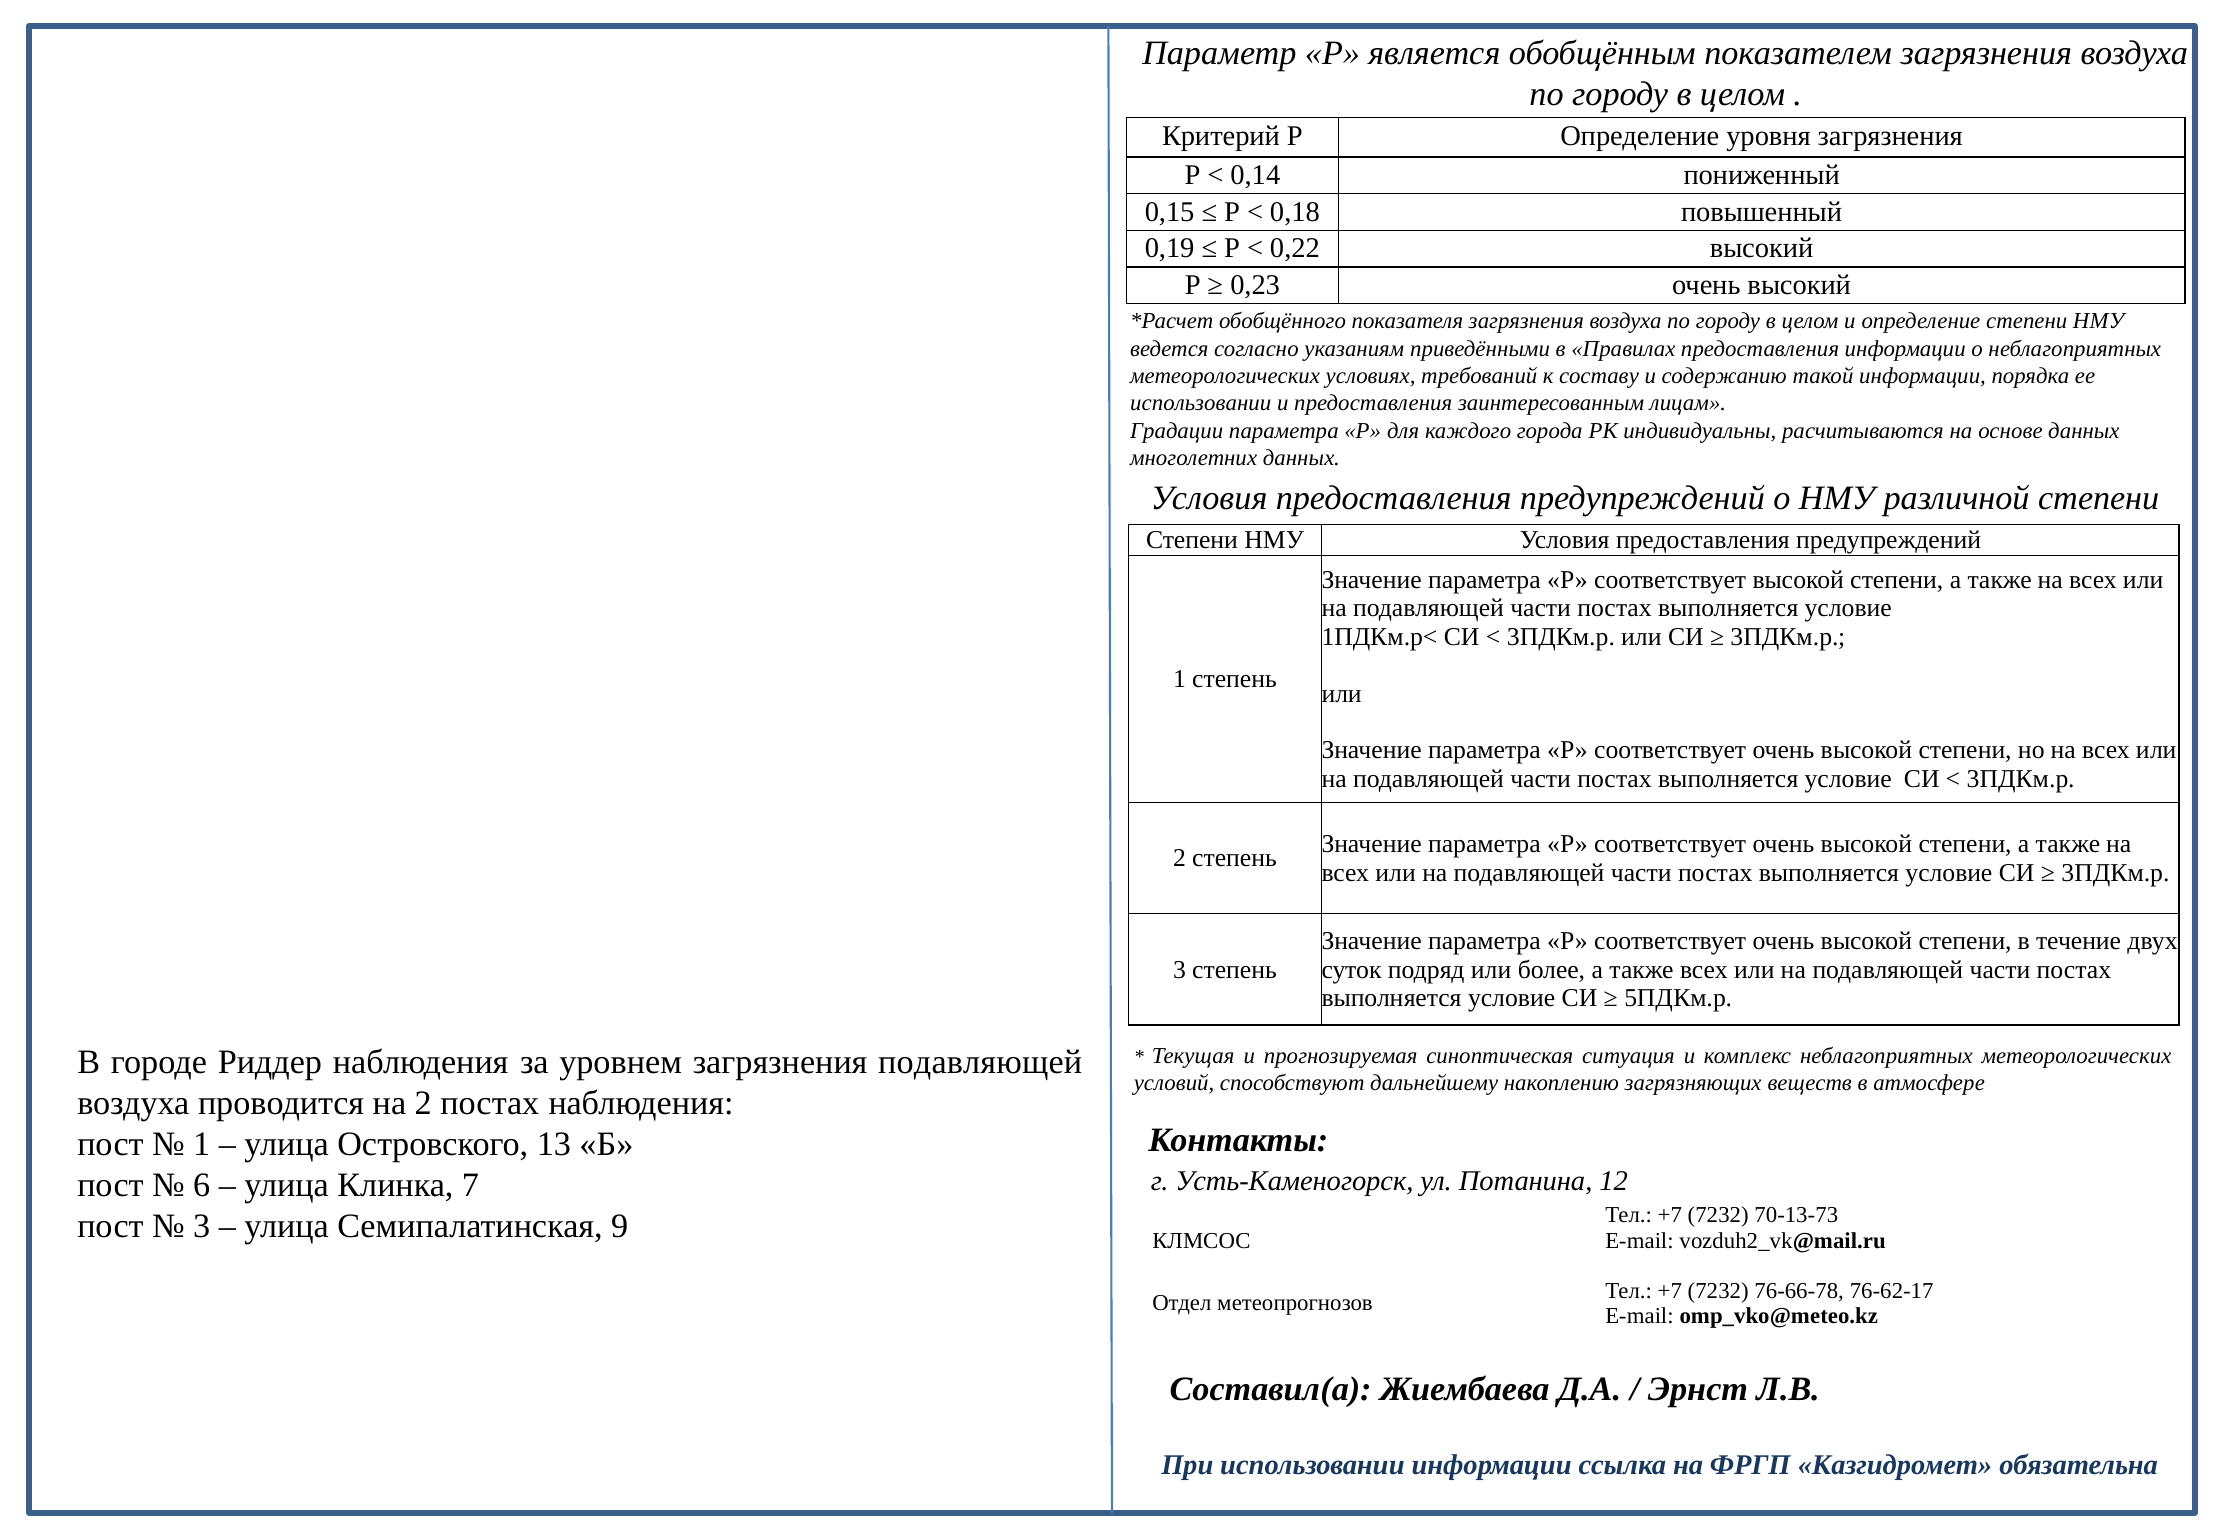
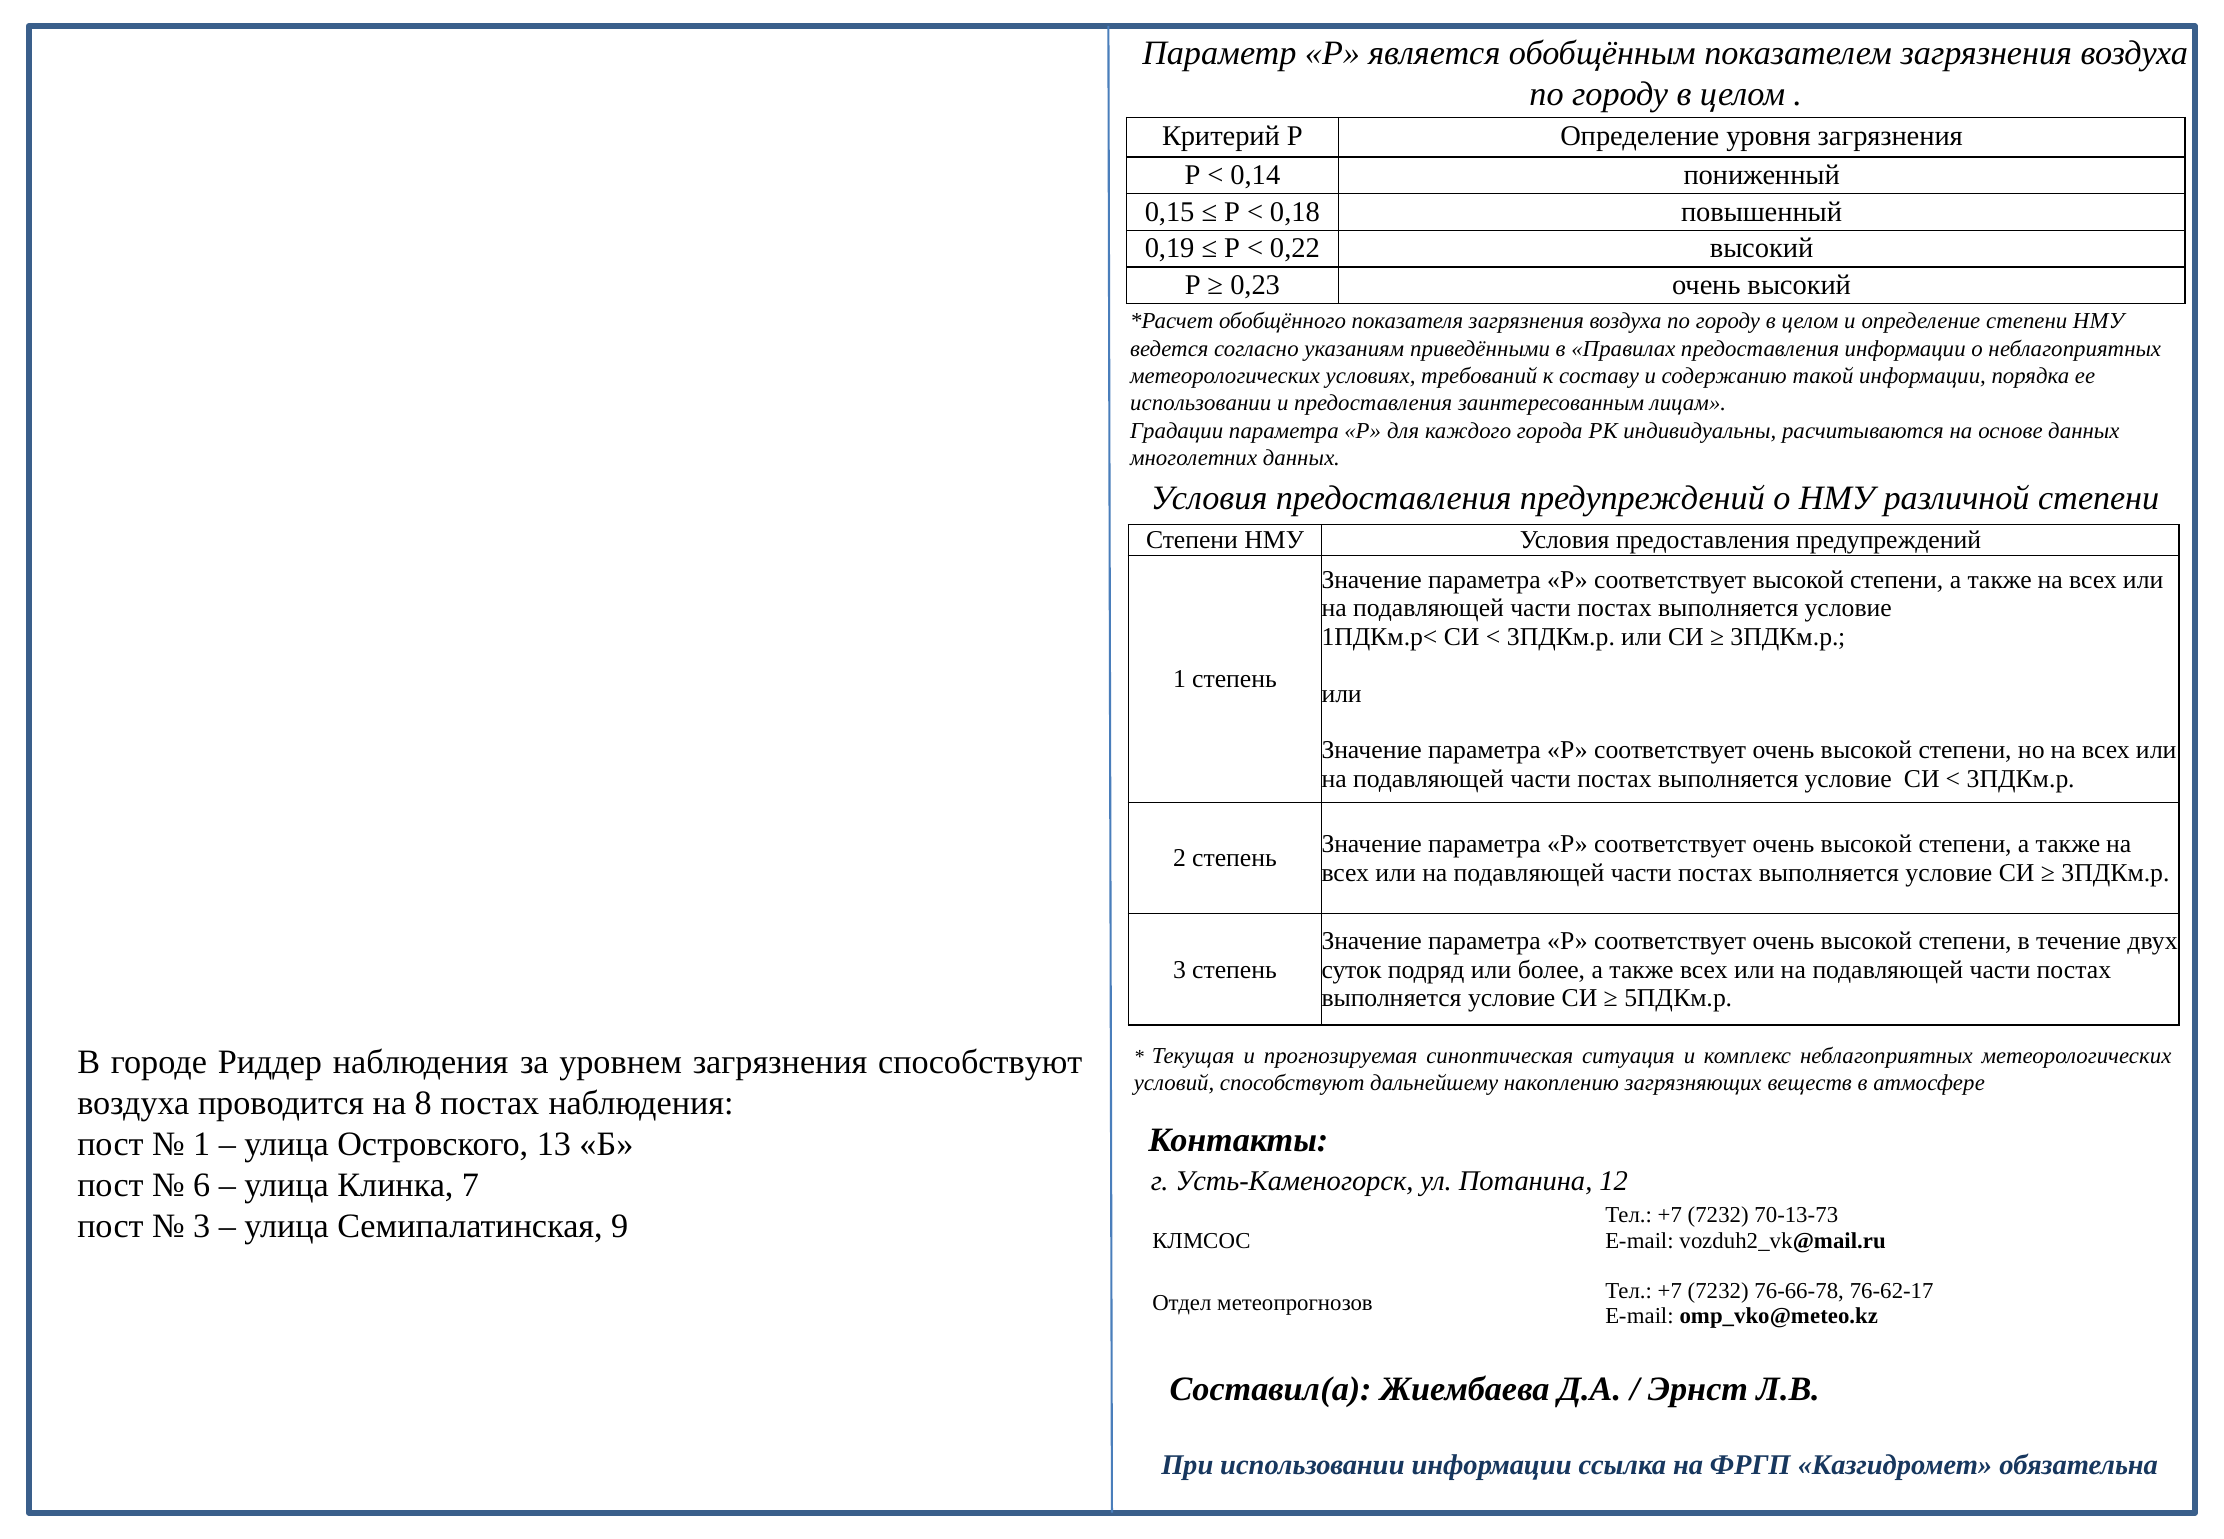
загрязнения подавляющей: подавляющей -> способствуют
на 2: 2 -> 8
